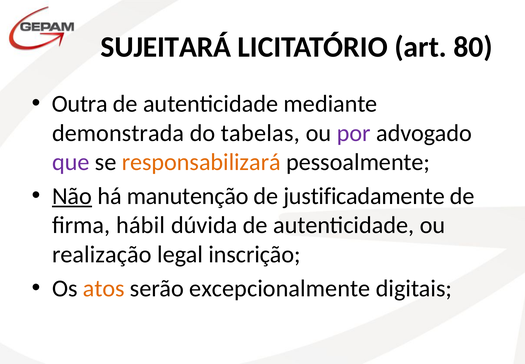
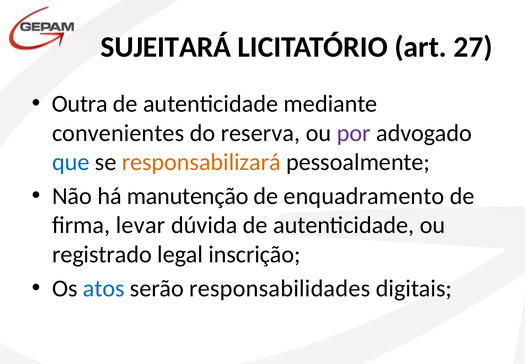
80: 80 -> 27
demonstrada: demonstrada -> convenientes
tabelas: tabelas -> reserva
que colour: purple -> blue
Não underline: present -> none
justificadamente: justificadamente -> enquadramento
hábil: hábil -> levar
realização: realização -> registrado
atos colour: orange -> blue
excepcionalmente: excepcionalmente -> responsabilidades
